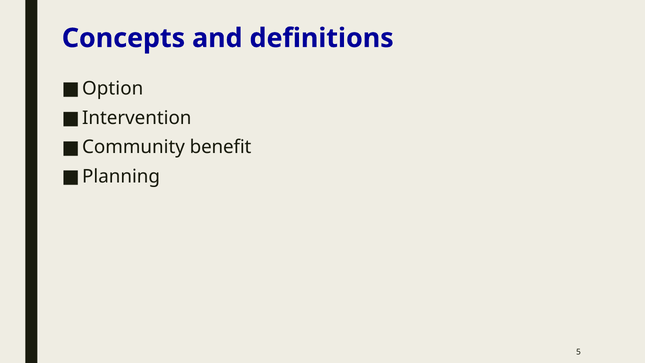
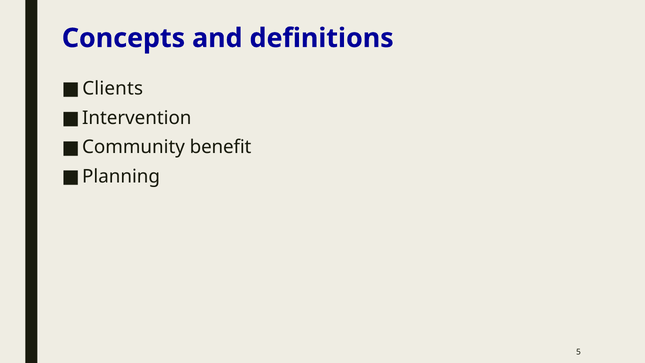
Option: Option -> Clients
